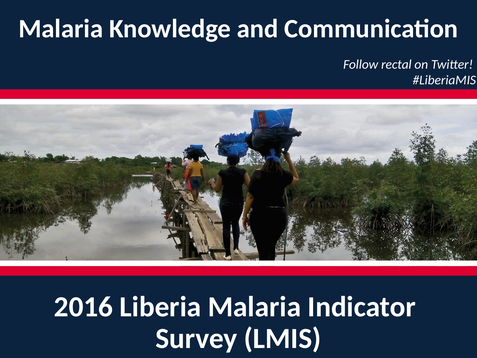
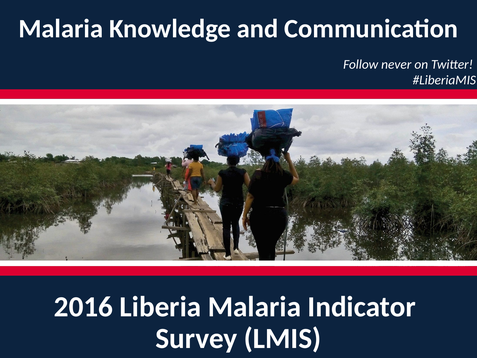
rectal: rectal -> never
